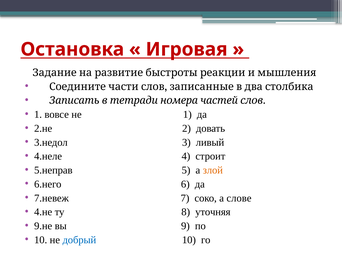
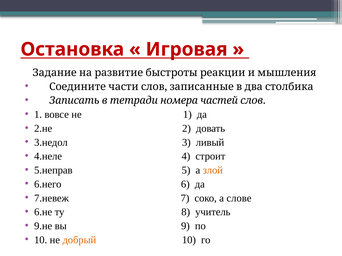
4.не: 4.не -> 6.не
уточняя: уточняя -> учитель
добрый colour: blue -> orange
